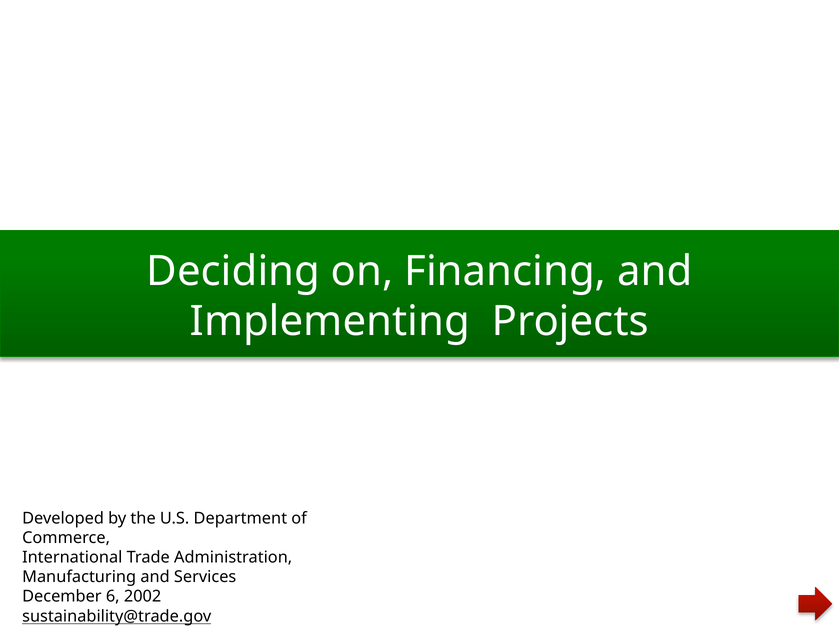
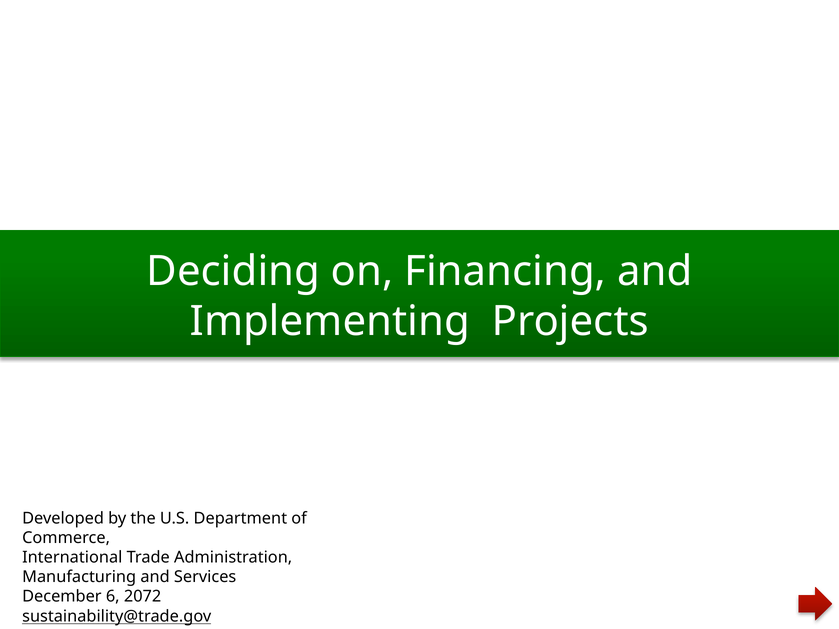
2002: 2002 -> 2072
